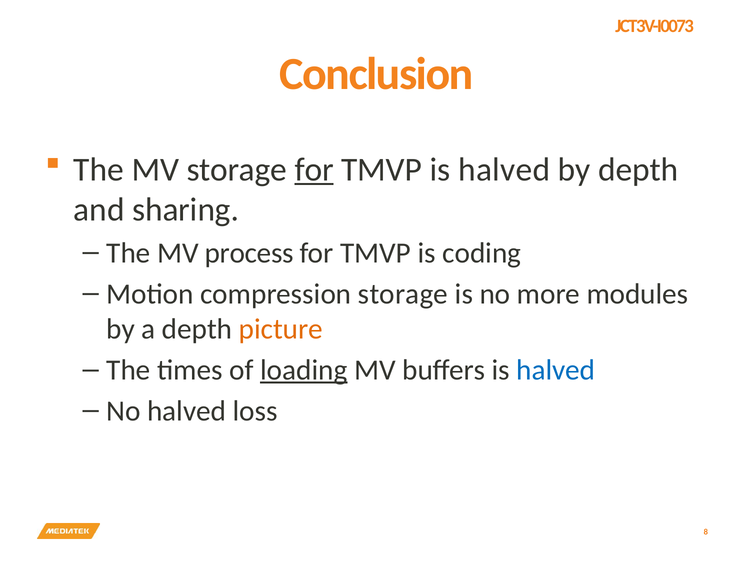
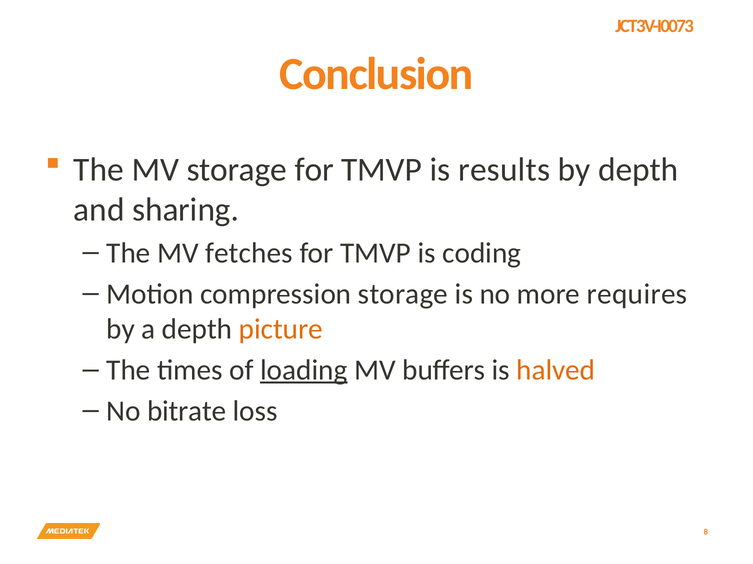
for at (314, 170) underline: present -> none
TMVP is halved: halved -> results
process: process -> fetches
modules: modules -> requires
halved at (556, 370) colour: blue -> orange
No halved: halved -> bitrate
